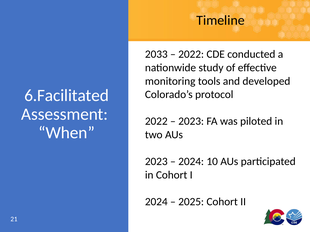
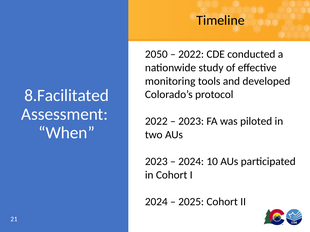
2033: 2033 -> 2050
6.Facilitated: 6.Facilitated -> 8.Facilitated
